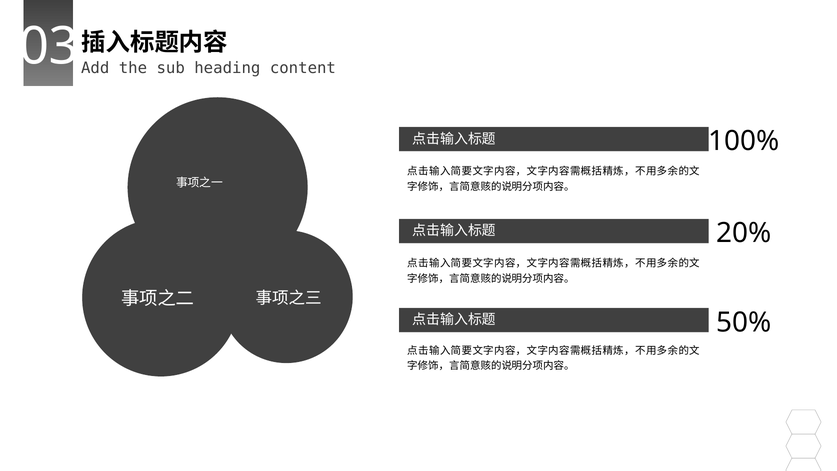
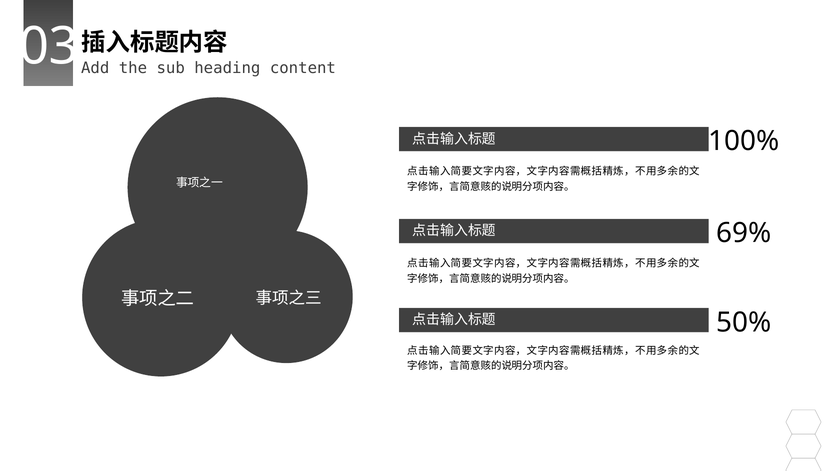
20%: 20% -> 69%
